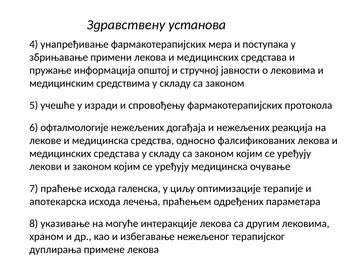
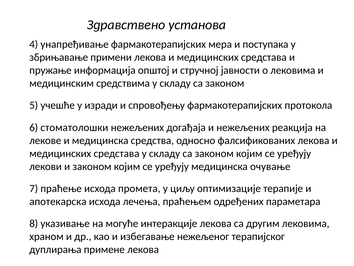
Здравствену: Здравствену -> Здравствено
офталмологије: офталмологије -> стоматолошки
галенска: галенска -> промета
